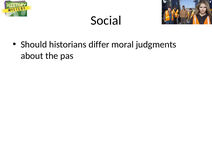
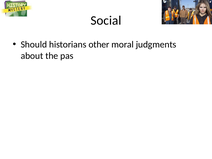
differ: differ -> other
